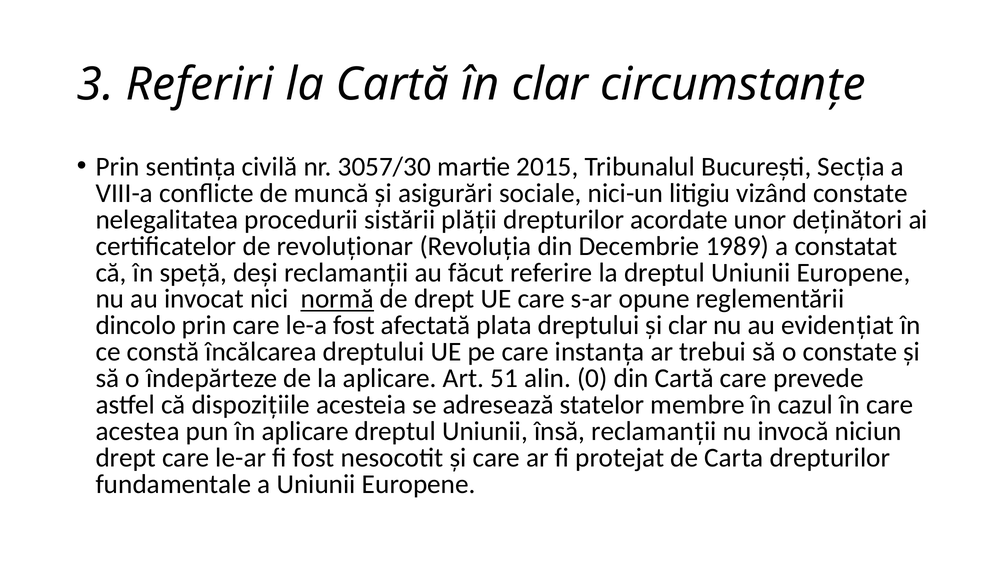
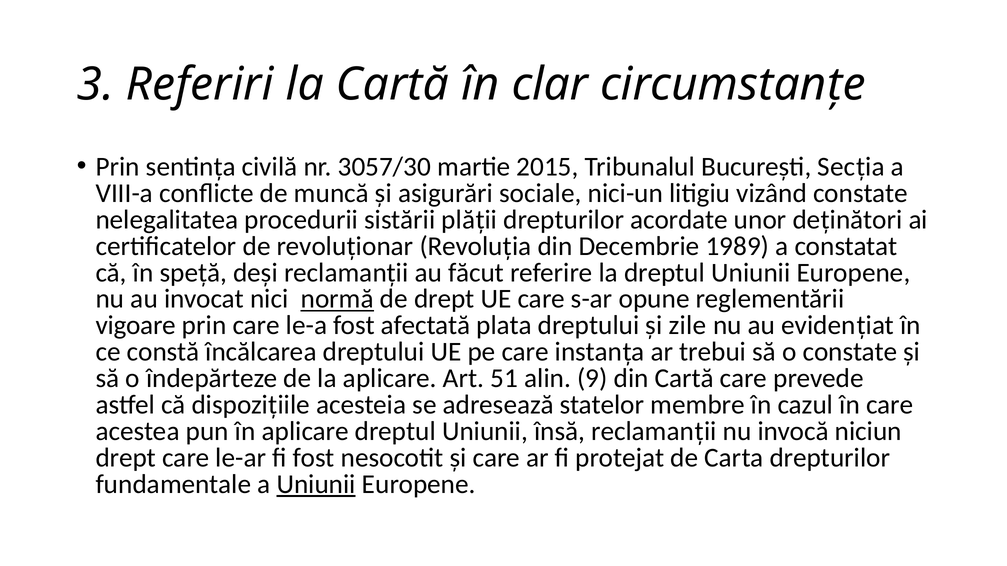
dincolo: dincolo -> vigoare
şi clar: clar -> zile
0: 0 -> 9
Uniunii at (316, 485) underline: none -> present
